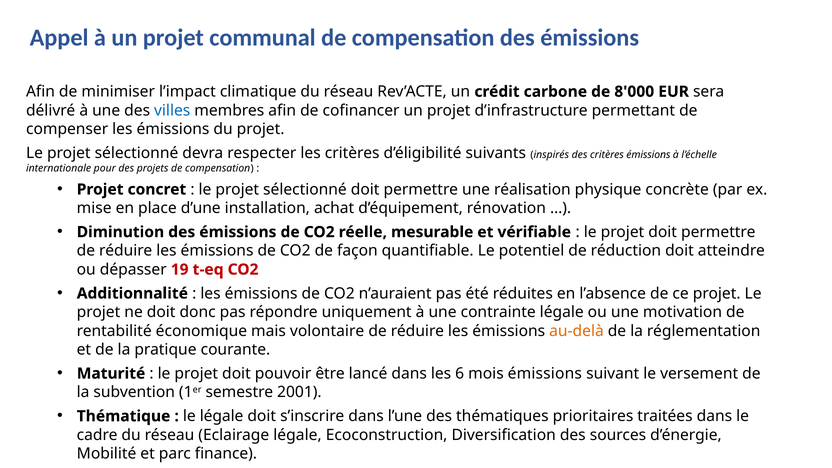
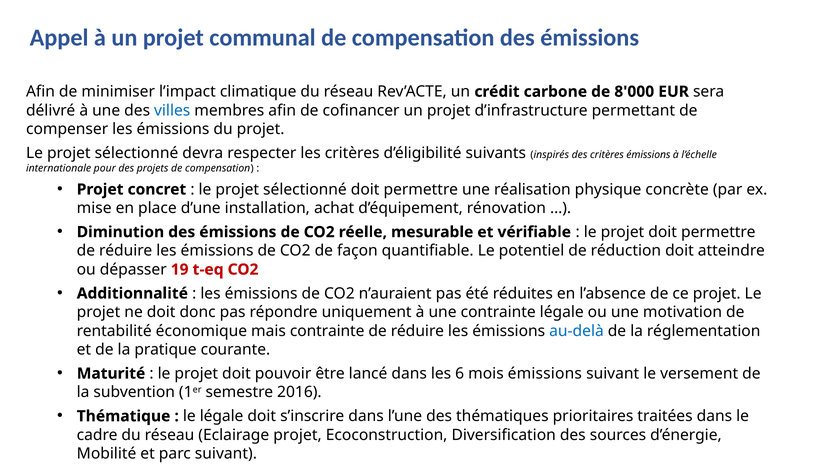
mais volontaire: volontaire -> contrainte
au-delà colour: orange -> blue
2001: 2001 -> 2016
Eclairage légale: légale -> projet
parc finance: finance -> suivant
